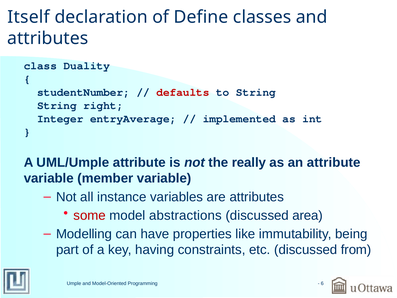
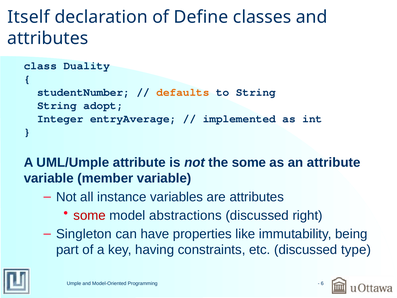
defaults colour: red -> orange
right: right -> adopt
the really: really -> some
area: area -> right
Modelling: Modelling -> Singleton
from: from -> type
